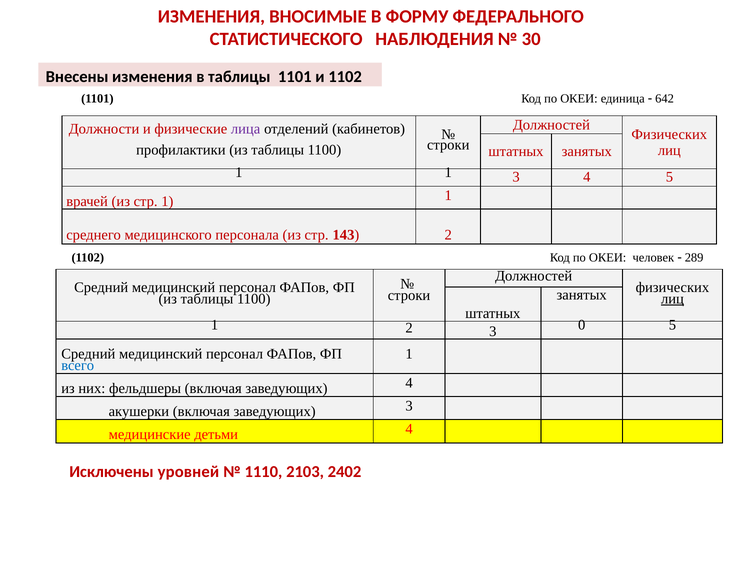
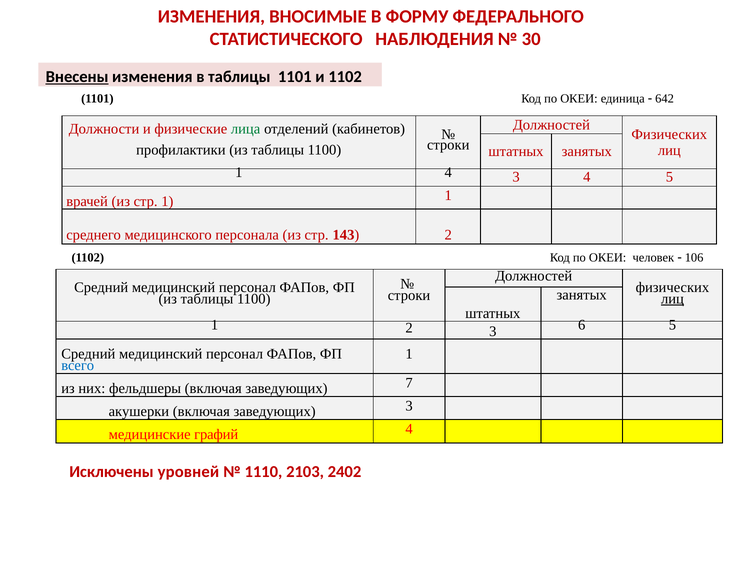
Внесены underline: none -> present
лица colour: purple -> green
1 at (448, 172): 1 -> 4
289: 289 -> 106
0: 0 -> 6
заведующих 4: 4 -> 7
детьми: детьми -> графий
